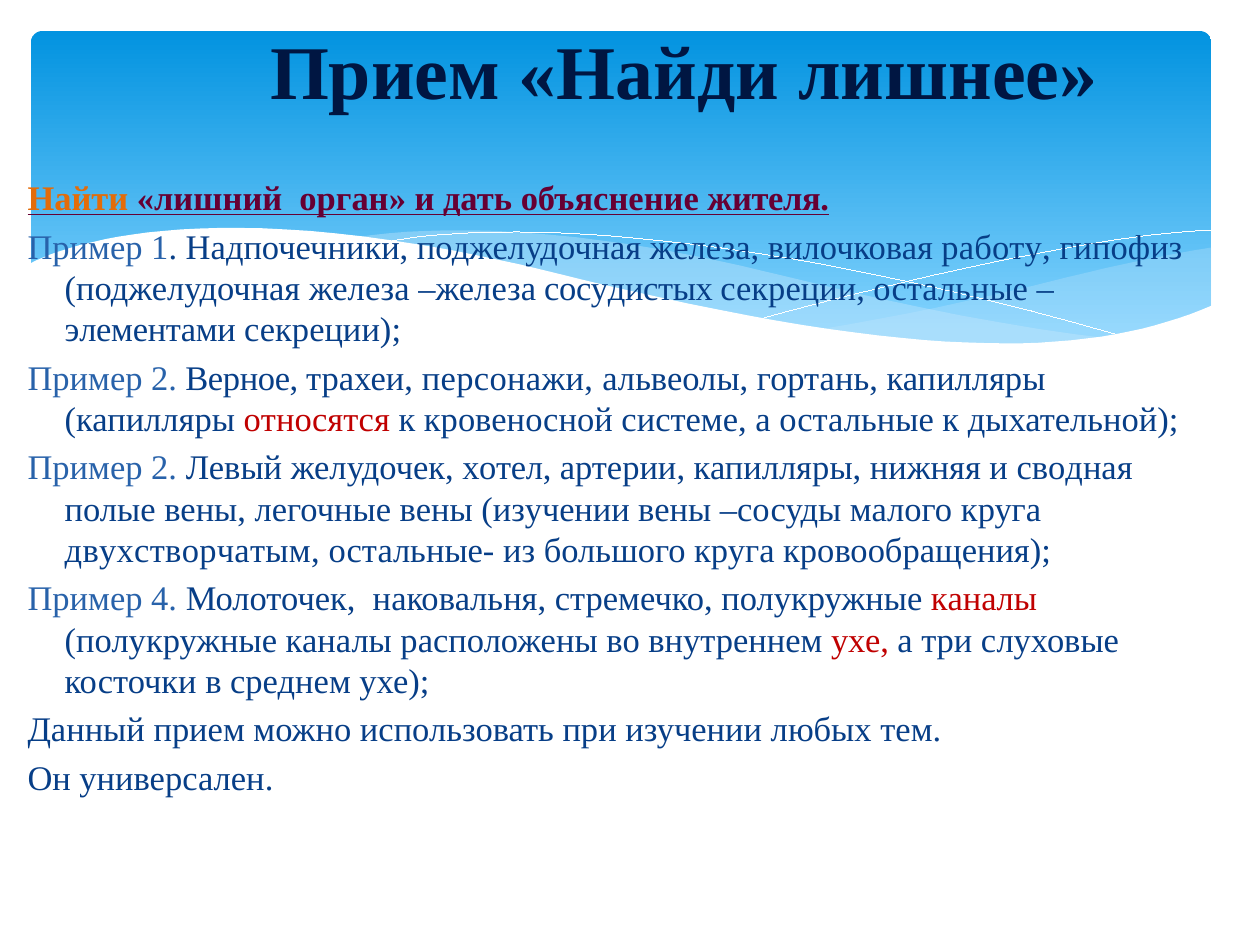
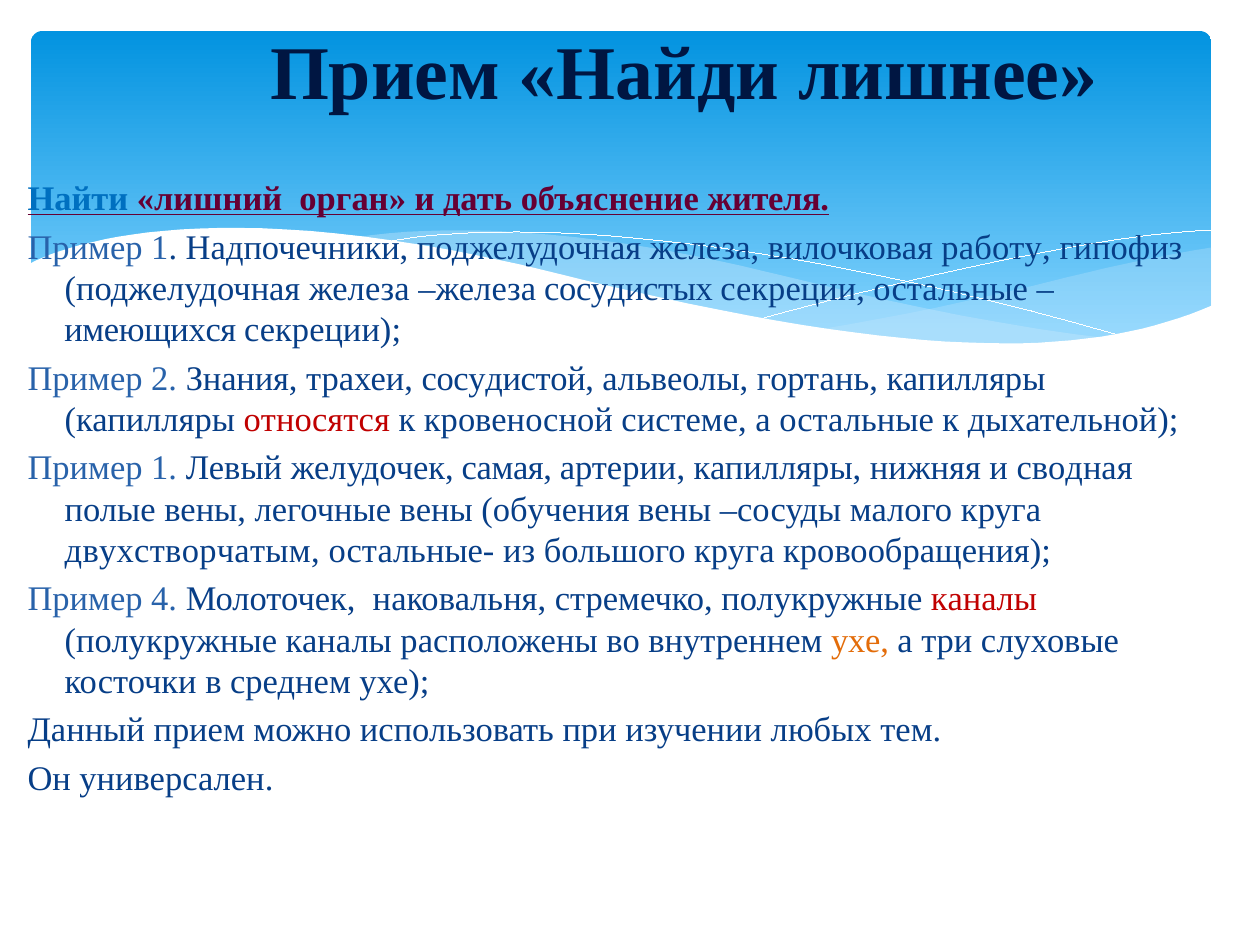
Найти colour: orange -> blue
элементами: элементами -> имеющихся
Верное: Верное -> Знания
персонажи: персонажи -> сосудистой
2 at (164, 468): 2 -> 1
хотел: хотел -> самая
вены изучении: изучении -> обучения
ухе at (860, 641) colour: red -> orange
